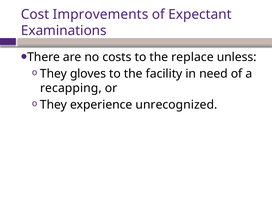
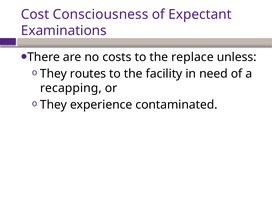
Improvements: Improvements -> Consciousness
gloves: gloves -> routes
unrecognized: unrecognized -> contaminated
